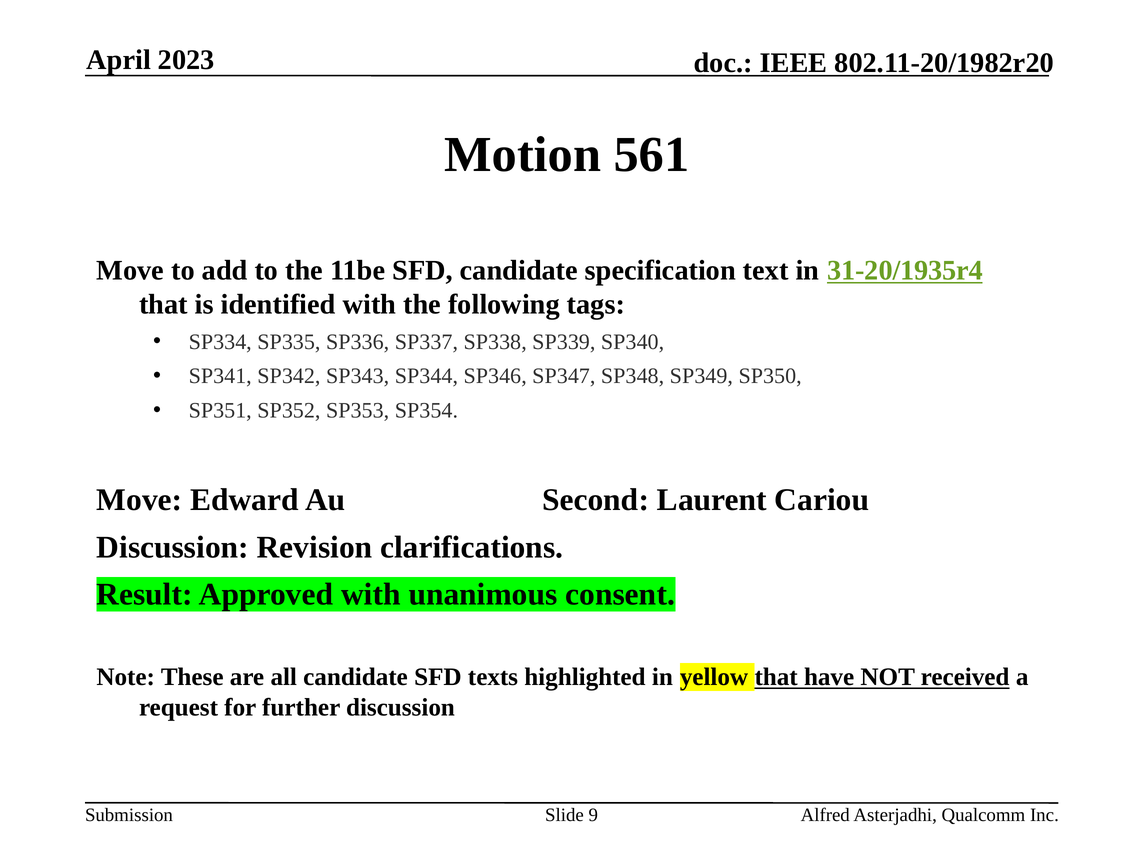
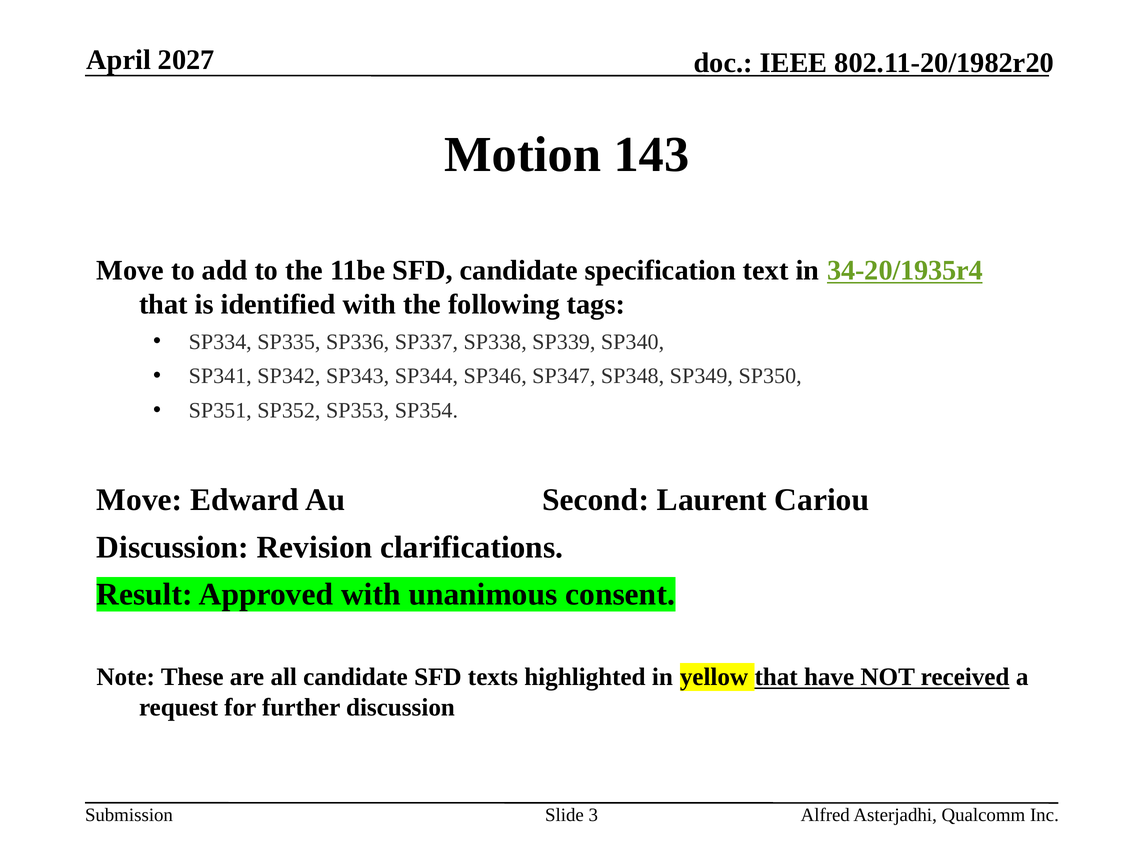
2023: 2023 -> 2027
561: 561 -> 143
31-20/1935r4: 31-20/1935r4 -> 34-20/1935r4
9: 9 -> 3
